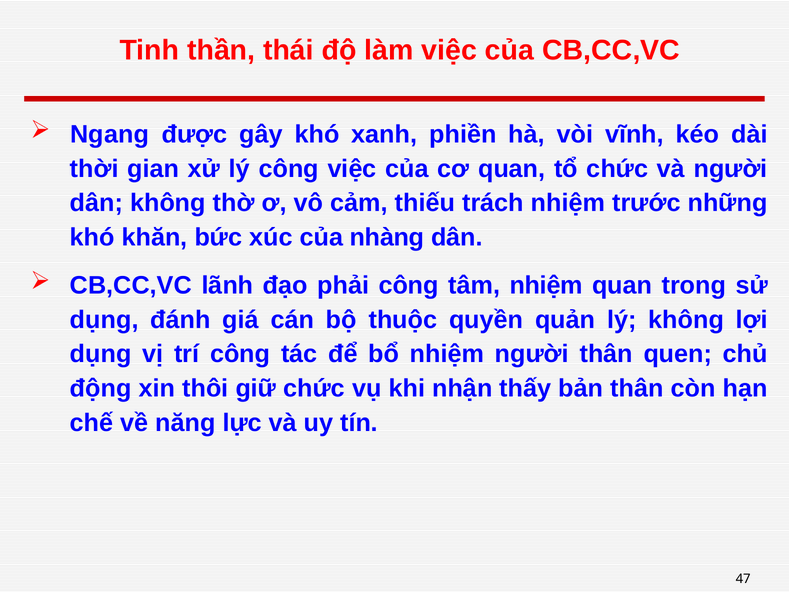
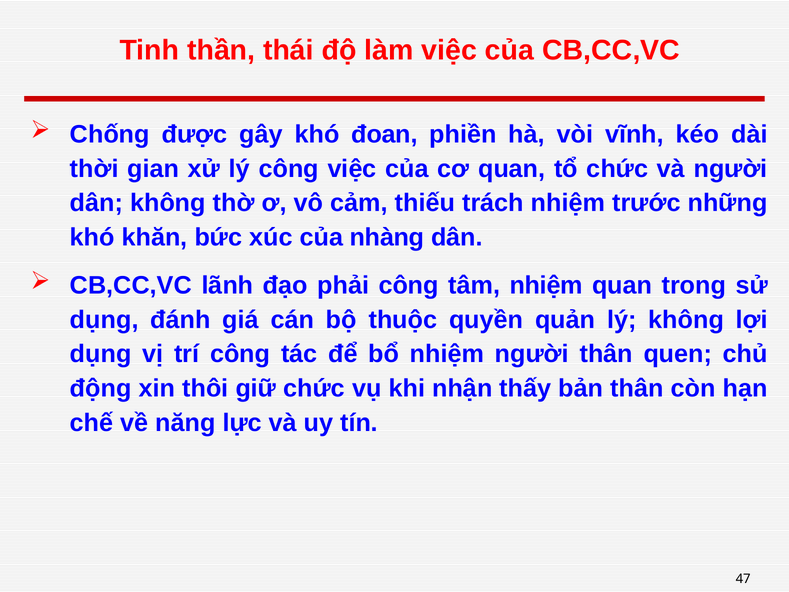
Ngang: Ngang -> Chống
xanh: xanh -> đoan
